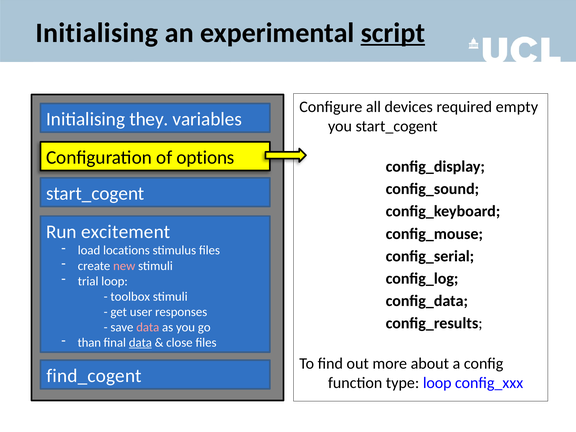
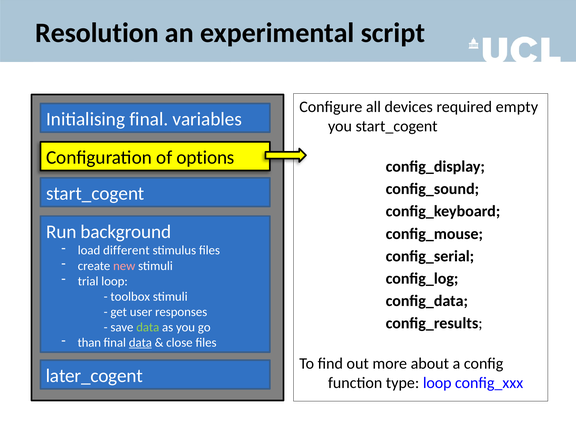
Initialising at (97, 33): Initialising -> Resolution
script underline: present -> none
Initialising they: they -> final
excitement: excitement -> background
locations: locations -> different
data at (148, 327) colour: pink -> light green
find_cogent: find_cogent -> later_cogent
